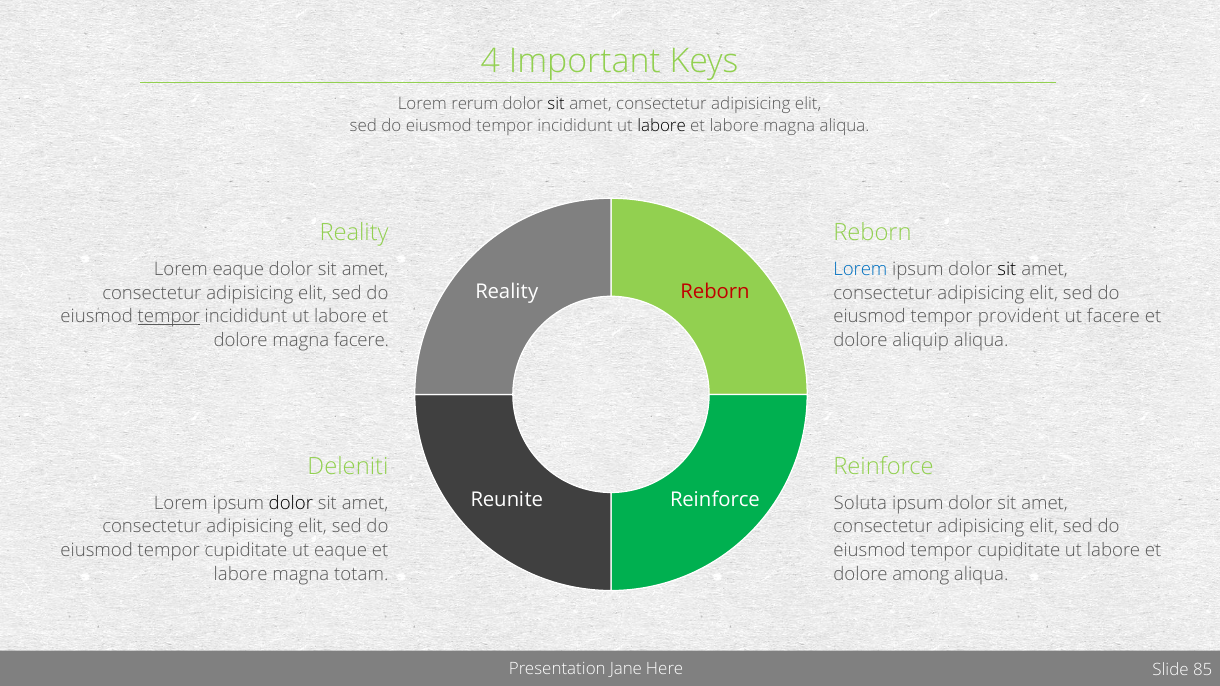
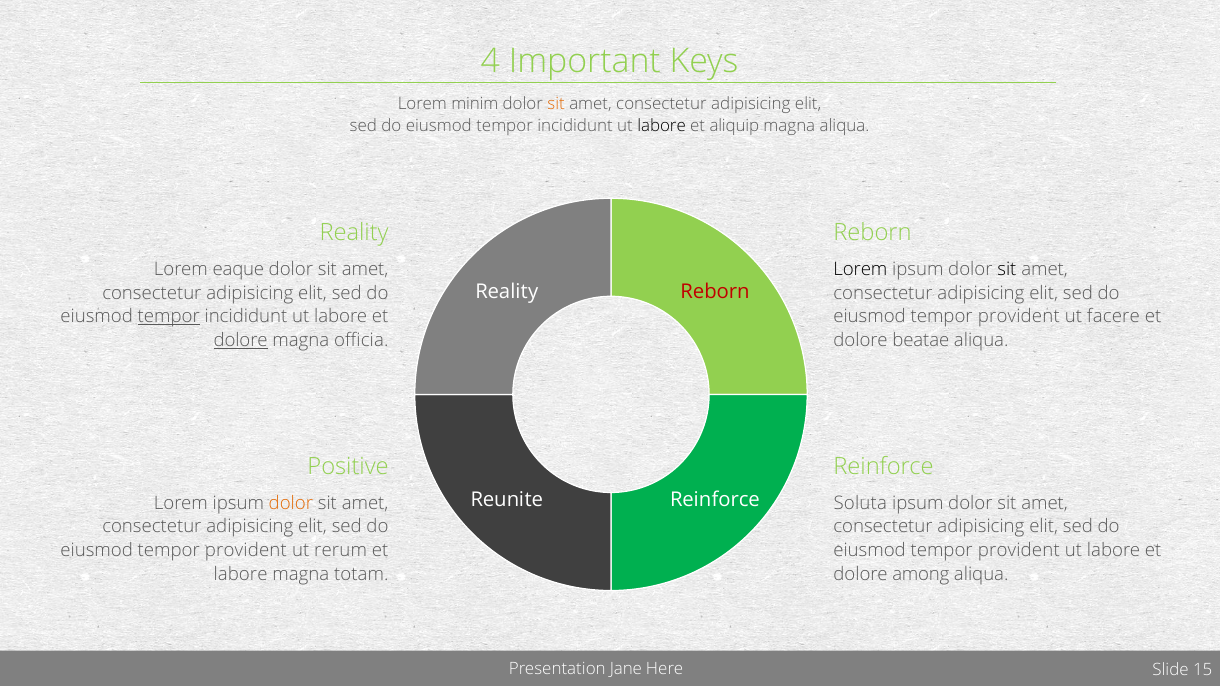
rerum: rerum -> minim
sit at (556, 103) colour: black -> orange
labore at (734, 126): labore -> aliquip
Lorem at (860, 269) colour: blue -> black
dolore at (241, 340) underline: none -> present
magna facere: facere -> officia
aliquip: aliquip -> beatae
Deleniti: Deleniti -> Positive
dolor at (291, 503) colour: black -> orange
cupiditate at (246, 551): cupiditate -> provident
ut eaque: eaque -> rerum
cupiditate at (1019, 551): cupiditate -> provident
85: 85 -> 15
